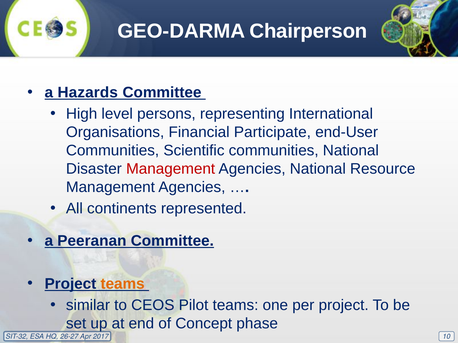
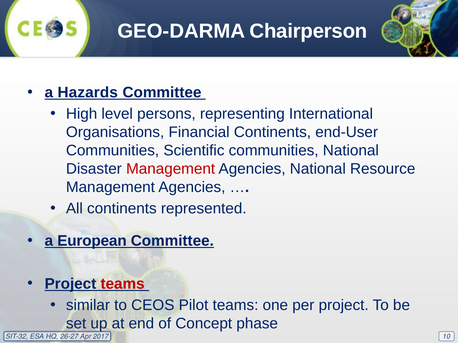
Financial Participate: Participate -> Continents
Peeranan: Peeranan -> European
teams at (123, 284) colour: orange -> red
